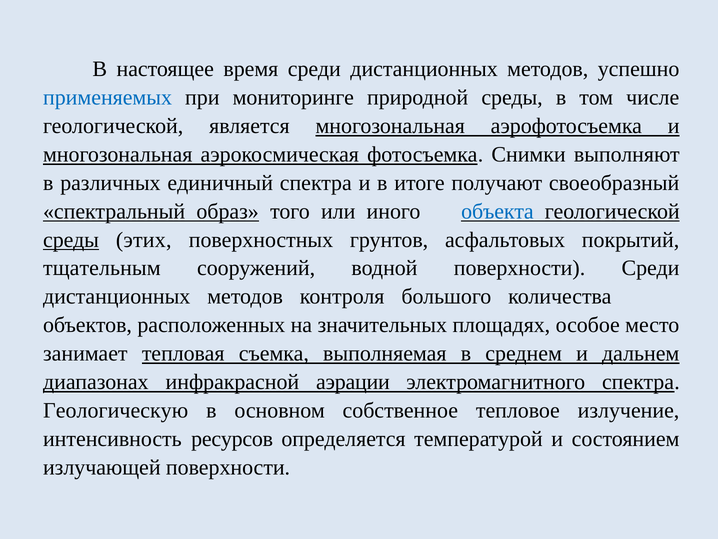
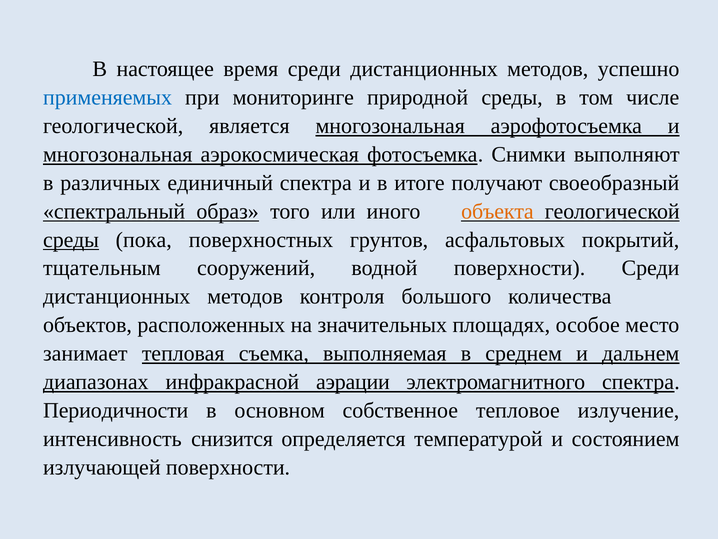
объекта colour: blue -> orange
этих: этих -> пока
Геологическую: Геологическую -> Периодичности
ресурсов: ресурсов -> снизится
